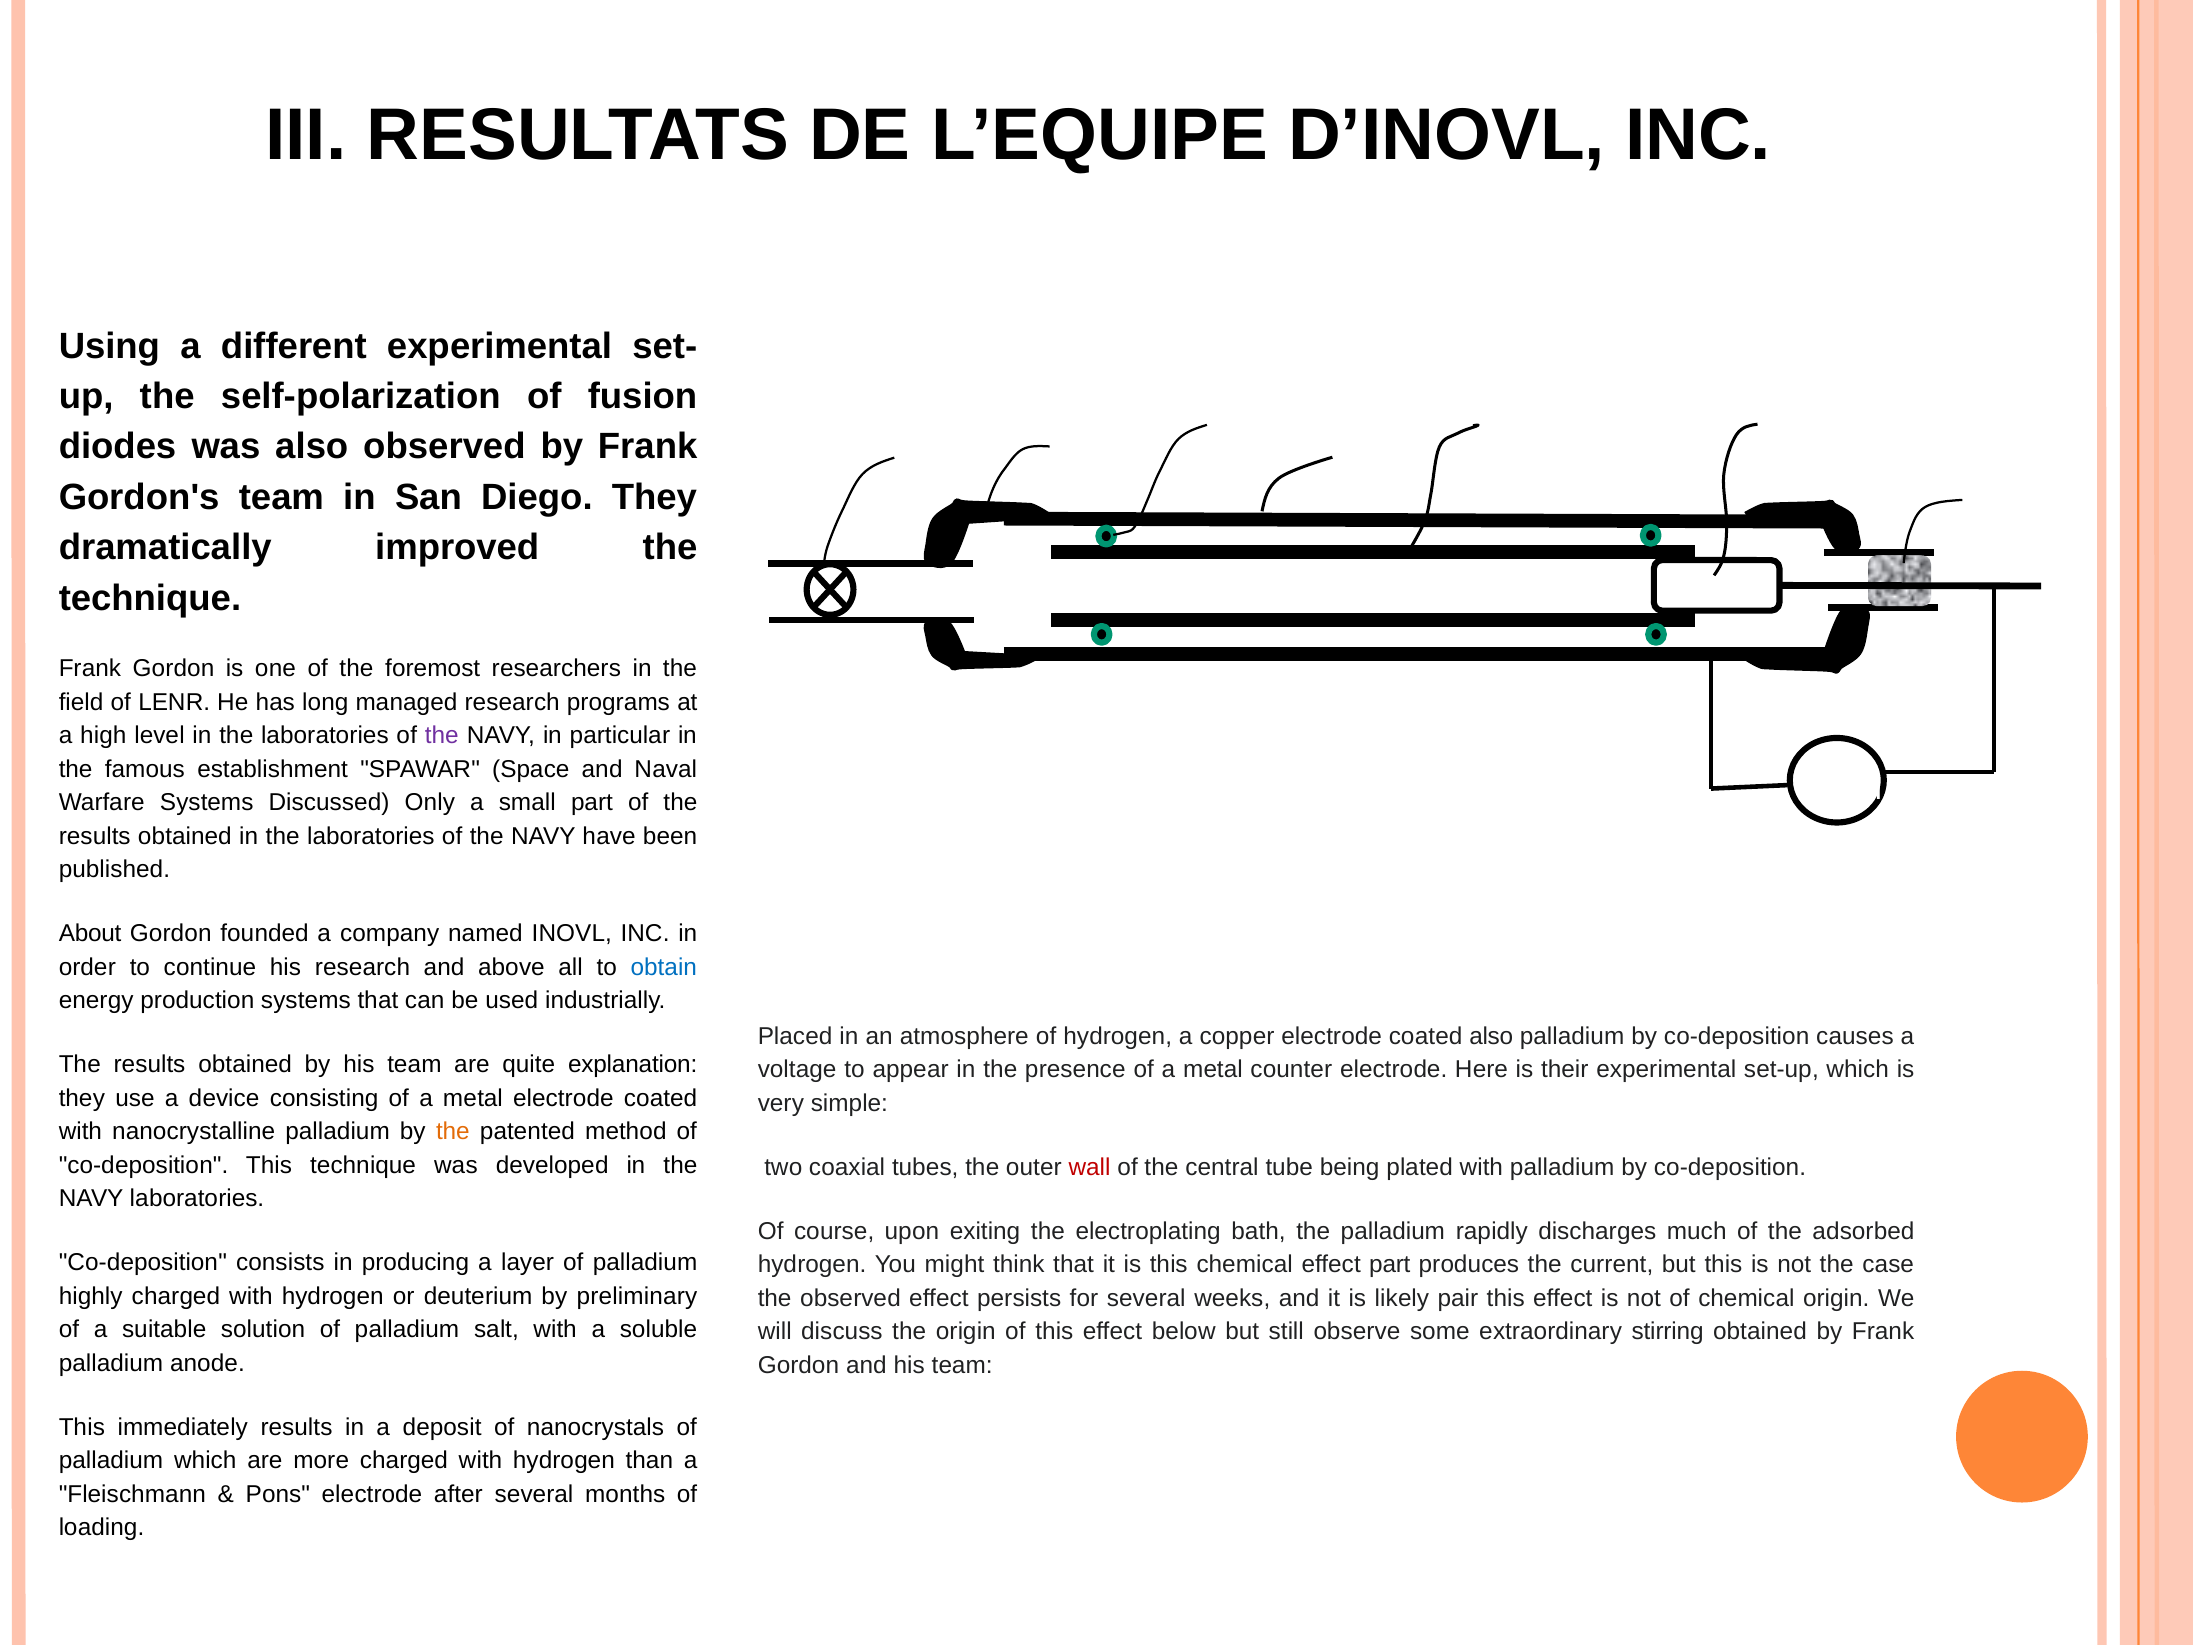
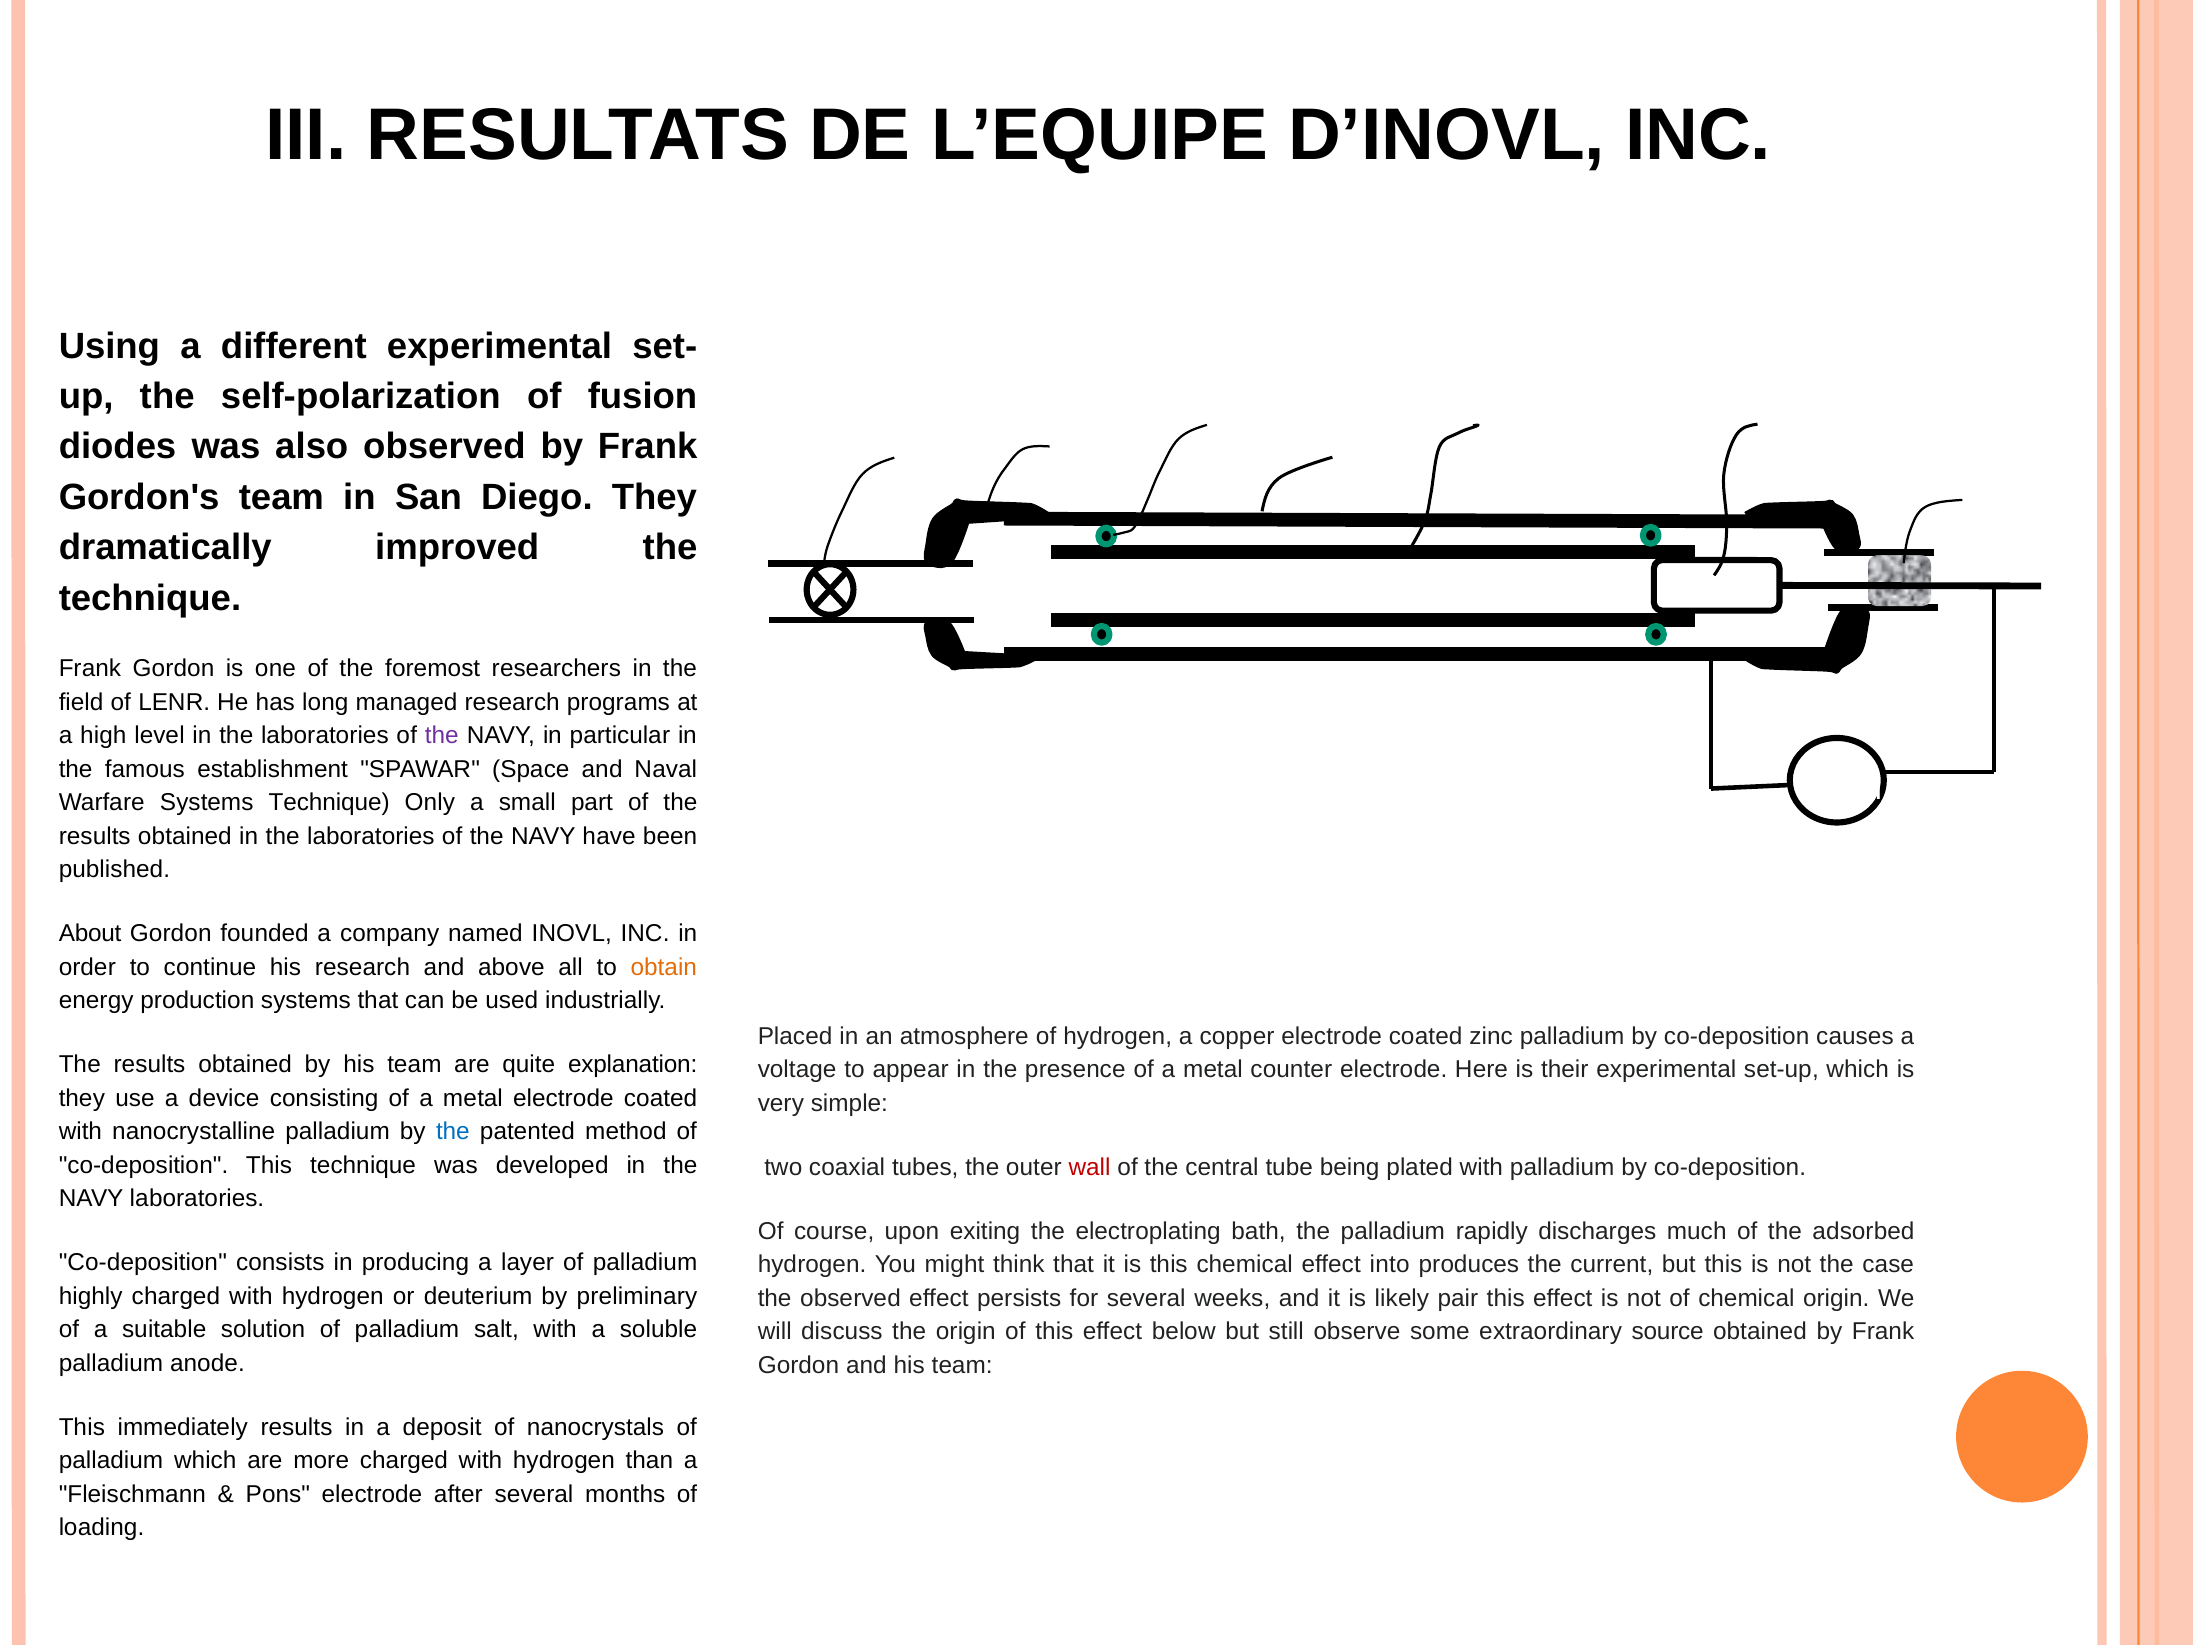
Systems Discussed: Discussed -> Technique
obtain colour: blue -> orange
coated also: also -> zinc
the at (453, 1132) colour: orange -> blue
effect part: part -> into
stirring: stirring -> source
